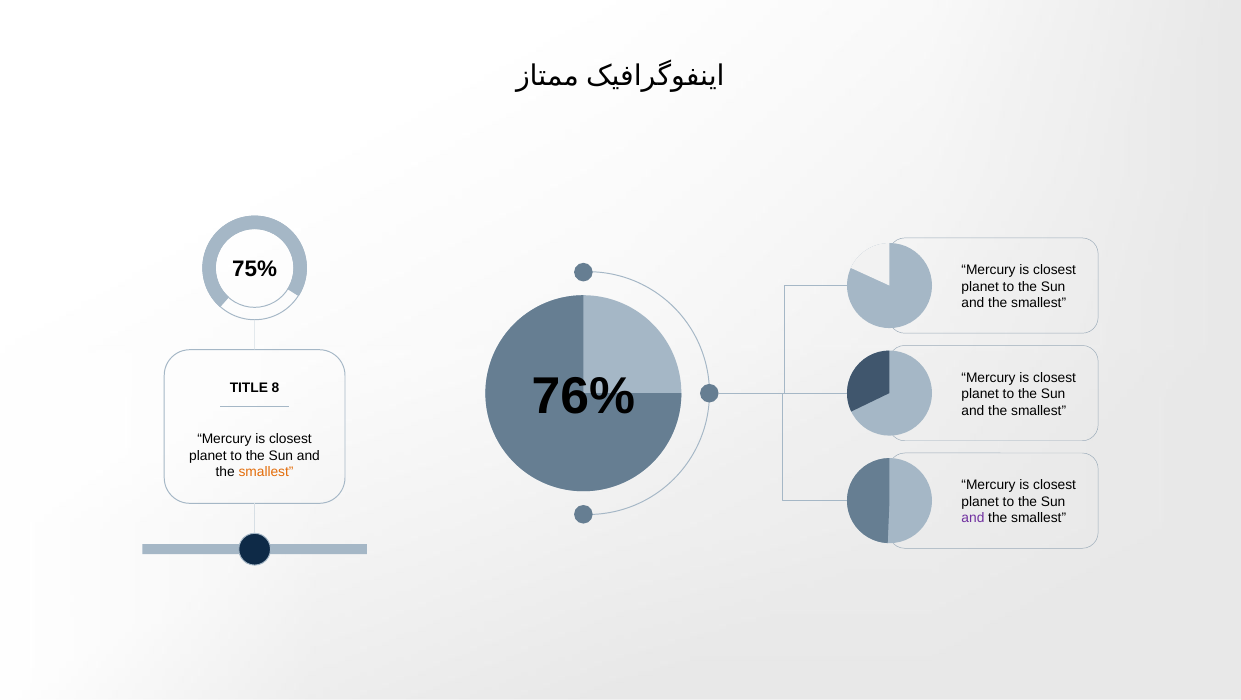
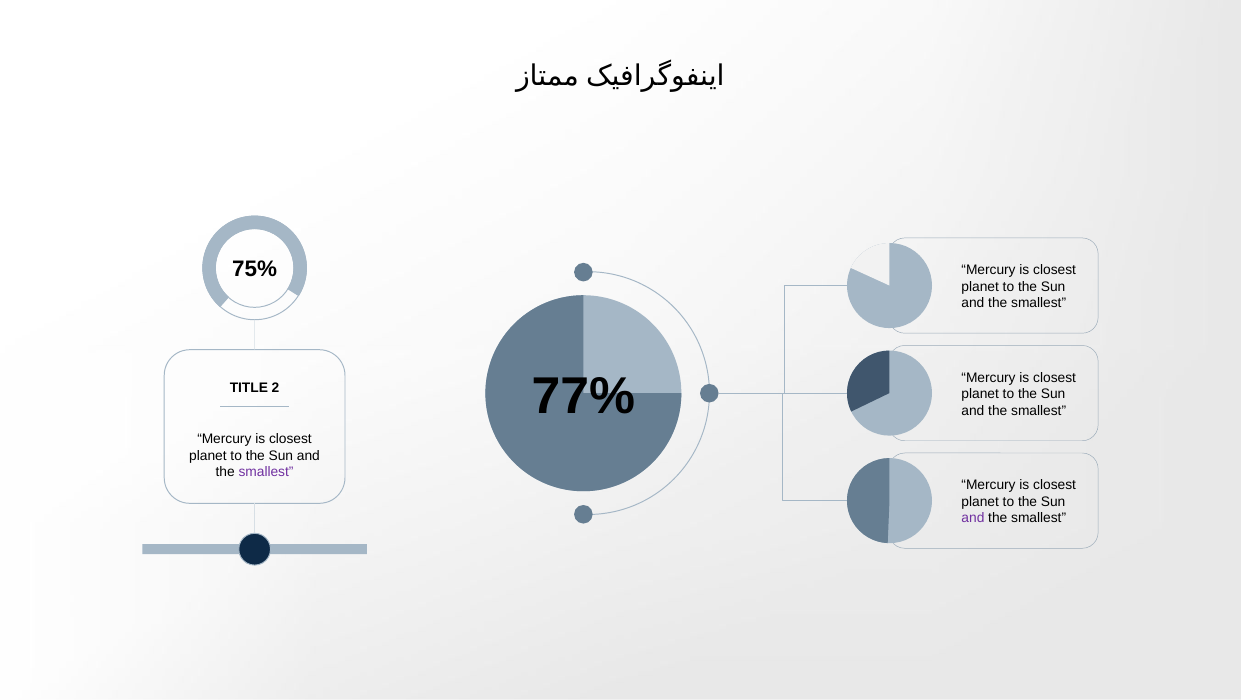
76%: 76% -> 77%
8: 8 -> 2
smallest at (266, 472) colour: orange -> purple
